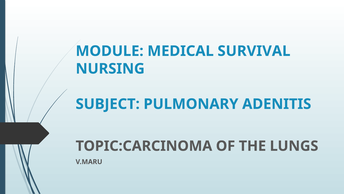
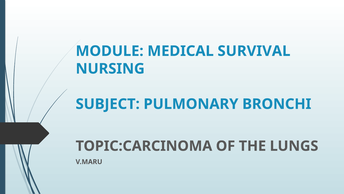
ADENITIS: ADENITIS -> BRONCHI
